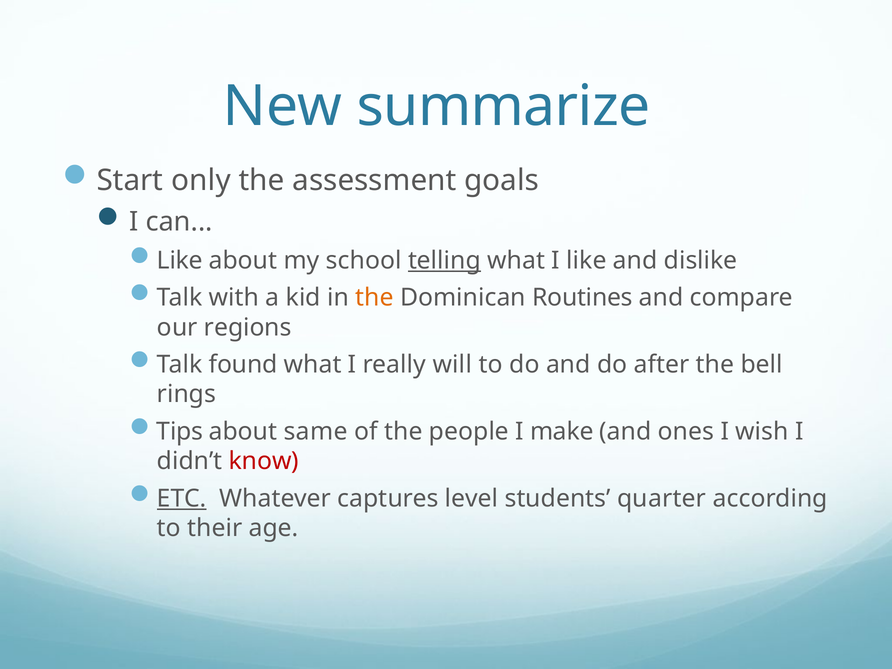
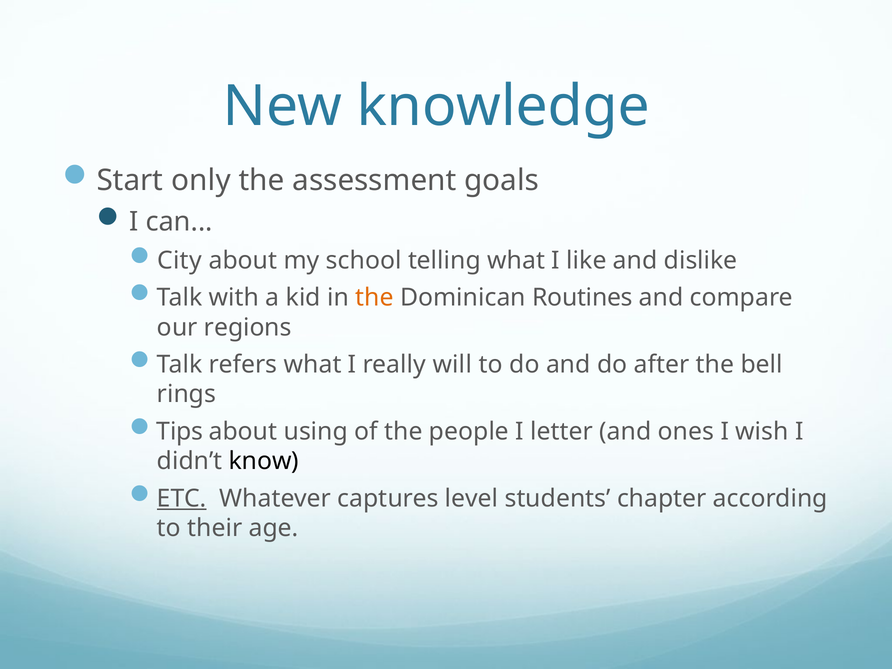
summarize: summarize -> knowledge
Like at (180, 260): Like -> City
telling underline: present -> none
found: found -> refers
same: same -> using
make: make -> letter
know colour: red -> black
quarter: quarter -> chapter
